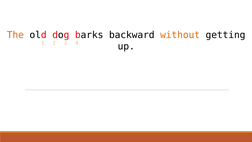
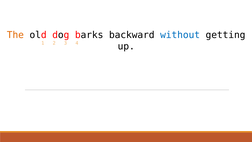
without colour: orange -> blue
